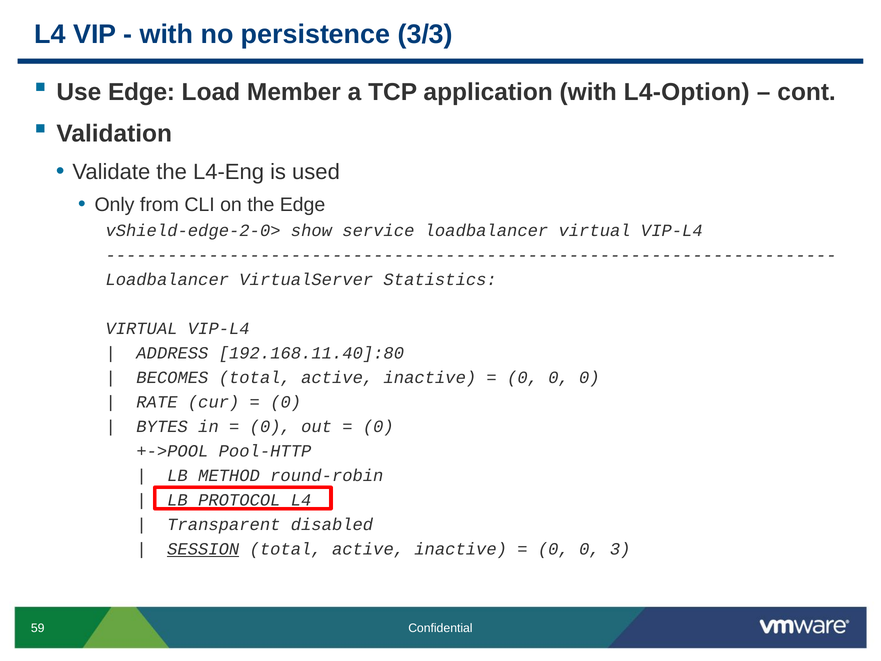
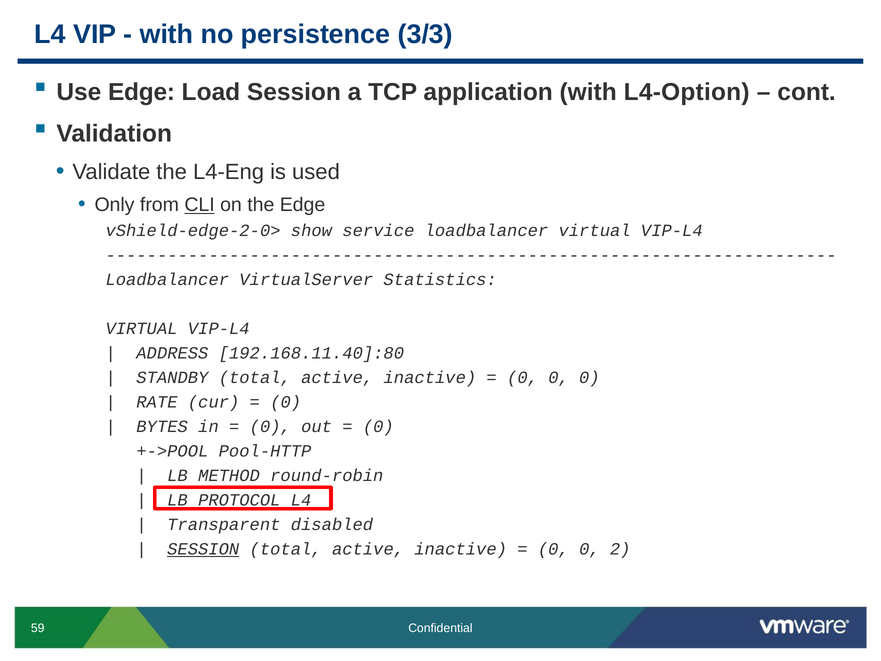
Load Member: Member -> Session
CLI underline: none -> present
BECOMES: BECOMES -> STANDBY
3: 3 -> 2
